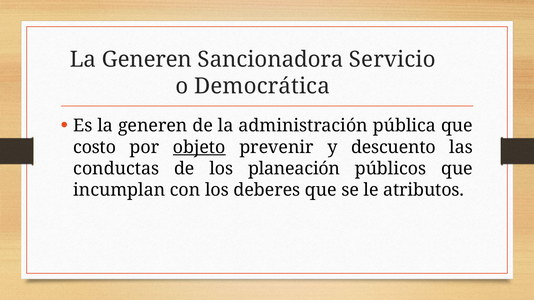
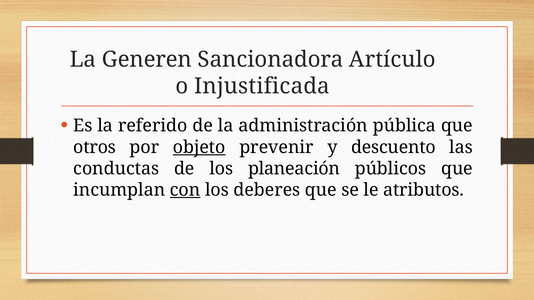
Servicio: Servicio -> Artículo
Democrática: Democrática -> Injustificada
Es la generen: generen -> referido
costo: costo -> otros
con underline: none -> present
